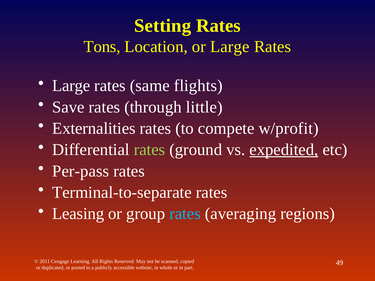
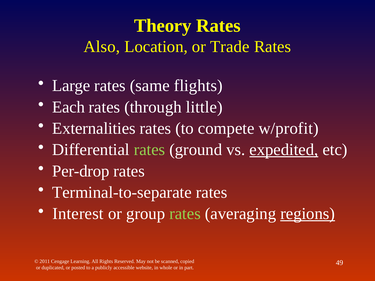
Setting: Setting -> Theory
Tons: Tons -> Also
or Large: Large -> Trade
Save: Save -> Each
Per-pass: Per-pass -> Per-drop
Leasing: Leasing -> Interest
rates at (185, 214) colour: light blue -> light green
regions underline: none -> present
